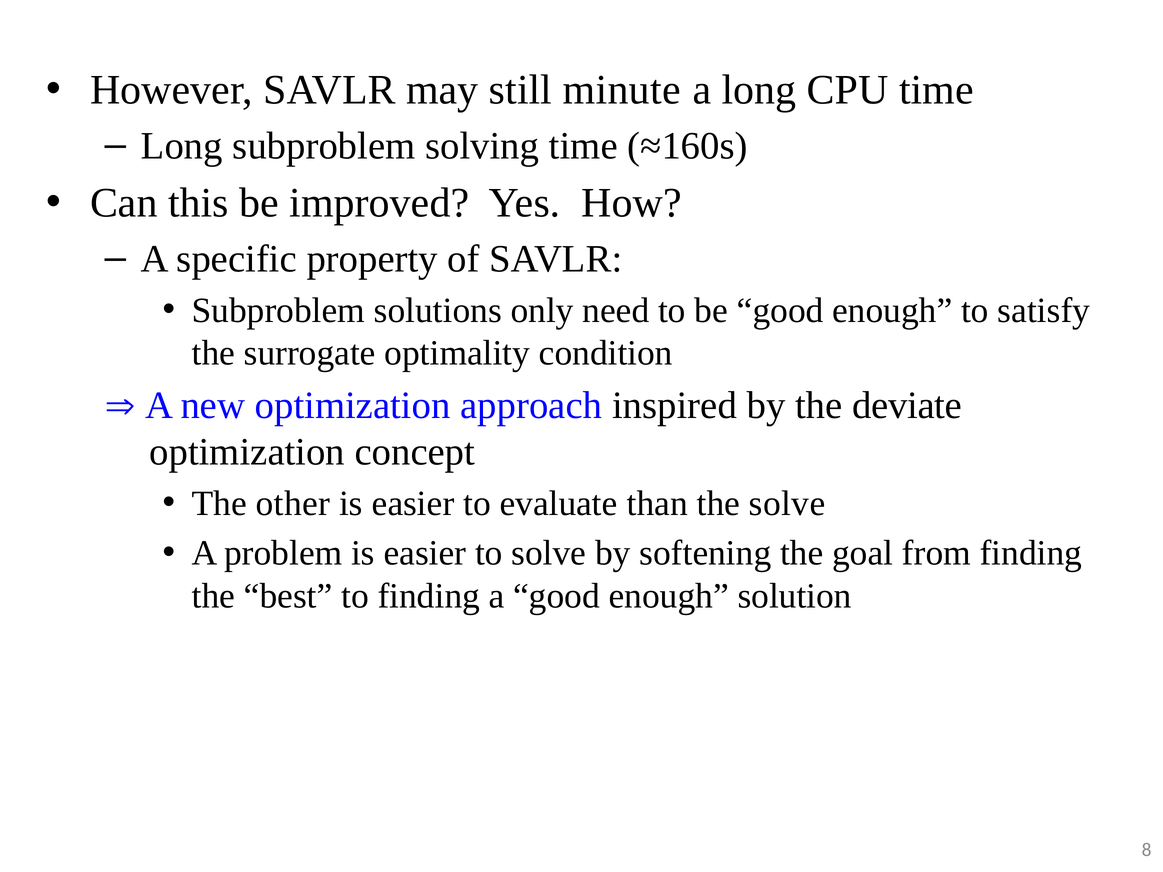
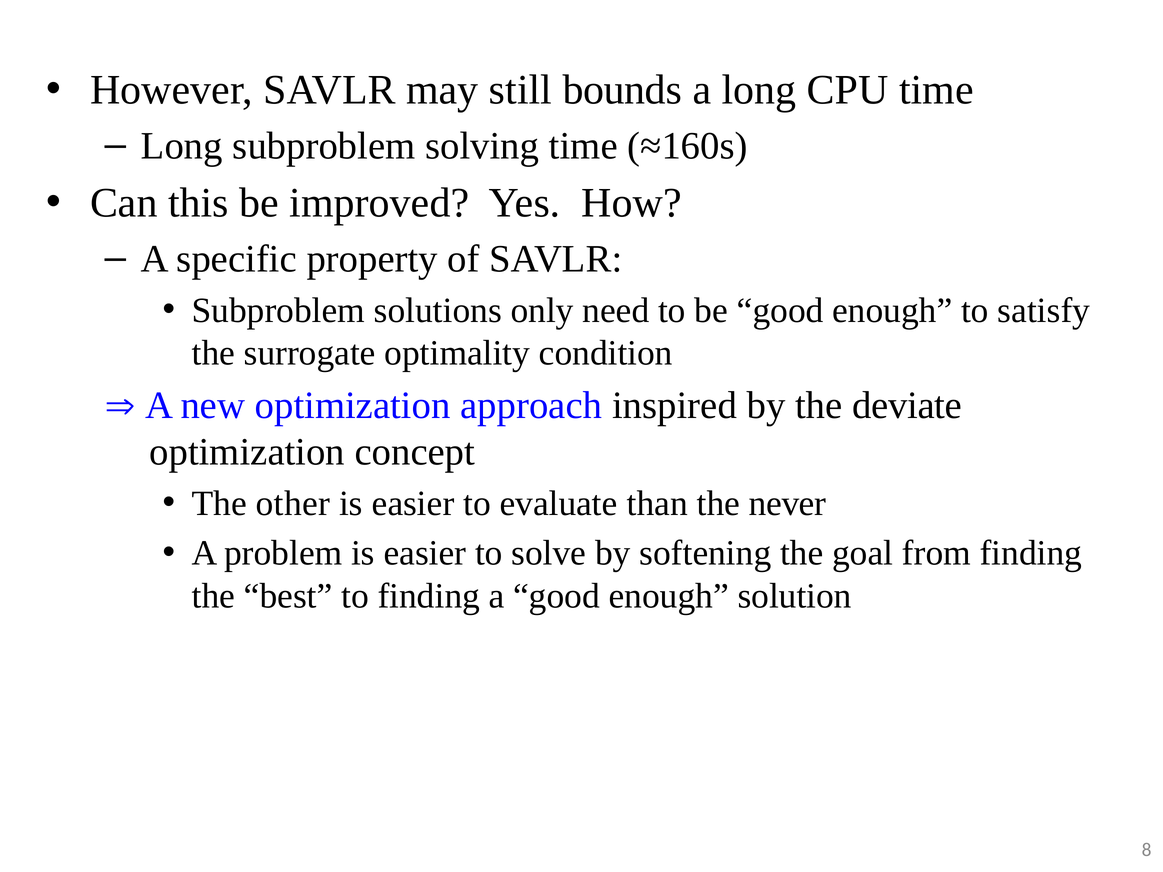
minute: minute -> bounds
the solve: solve -> never
